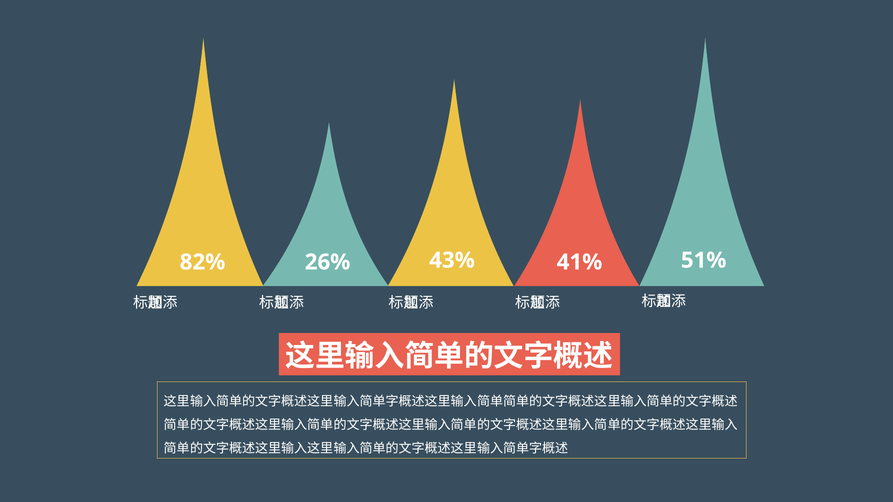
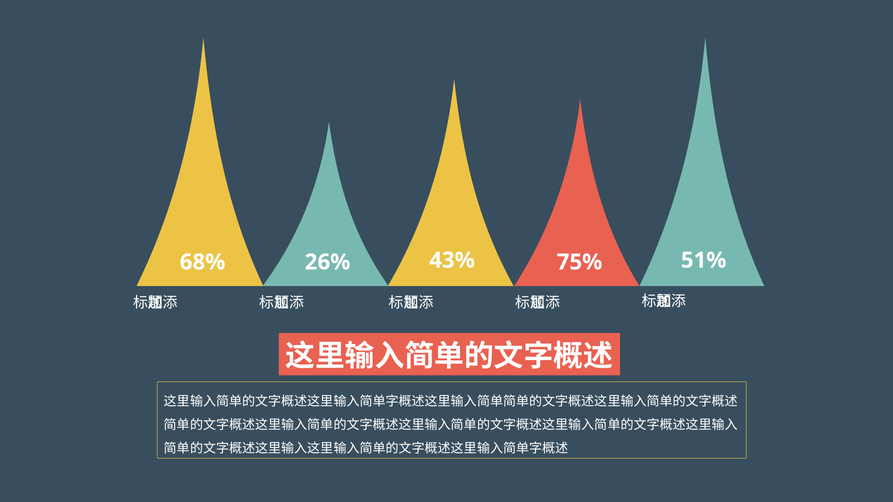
82%: 82% -> 68%
41%: 41% -> 75%
